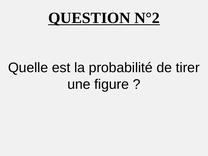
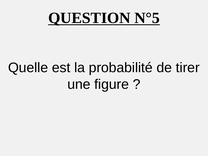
N°2: N°2 -> N°5
